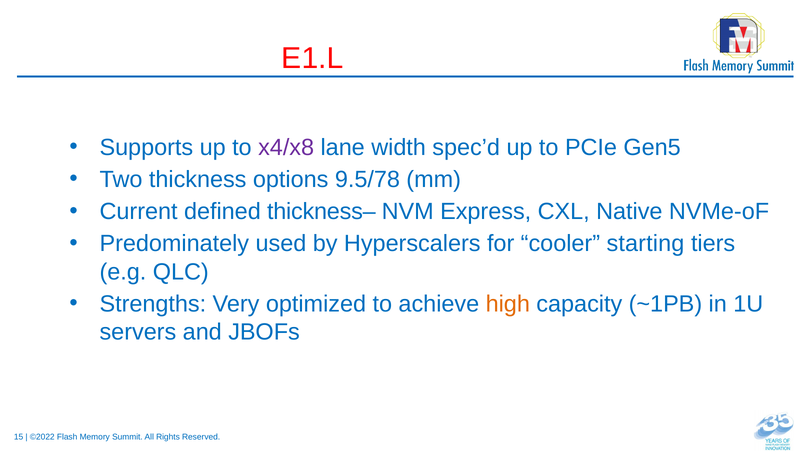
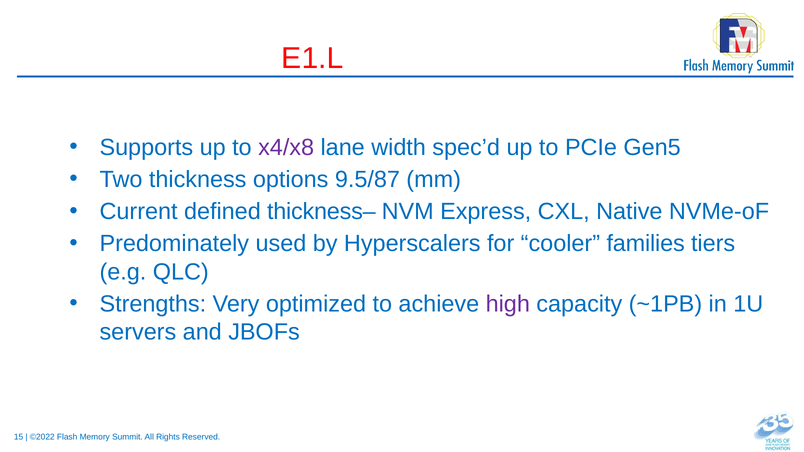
9.5/78: 9.5/78 -> 9.5/87
starting: starting -> families
high colour: orange -> purple
